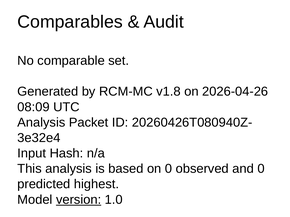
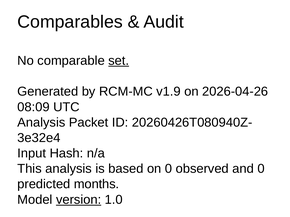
set underline: none -> present
v1.8: v1.8 -> v1.9
highest: highest -> months
